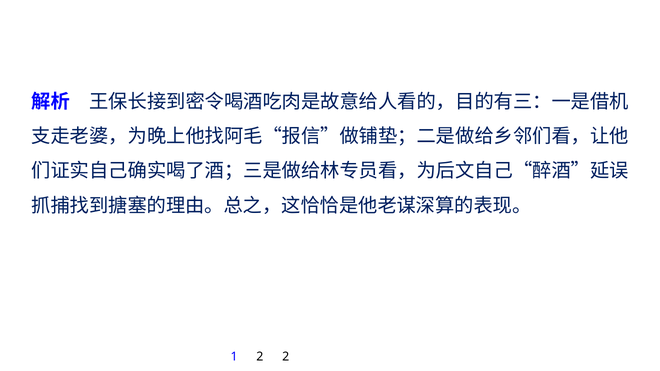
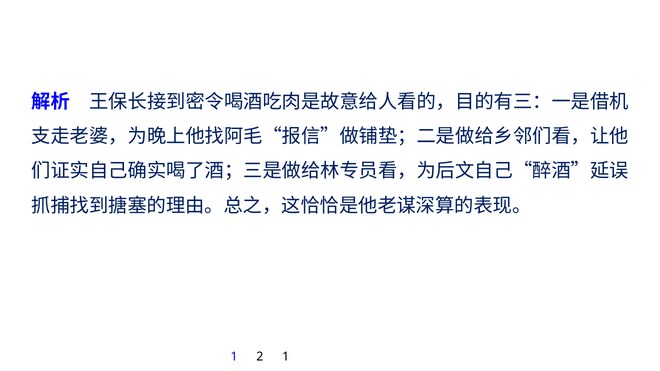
2 2: 2 -> 1
